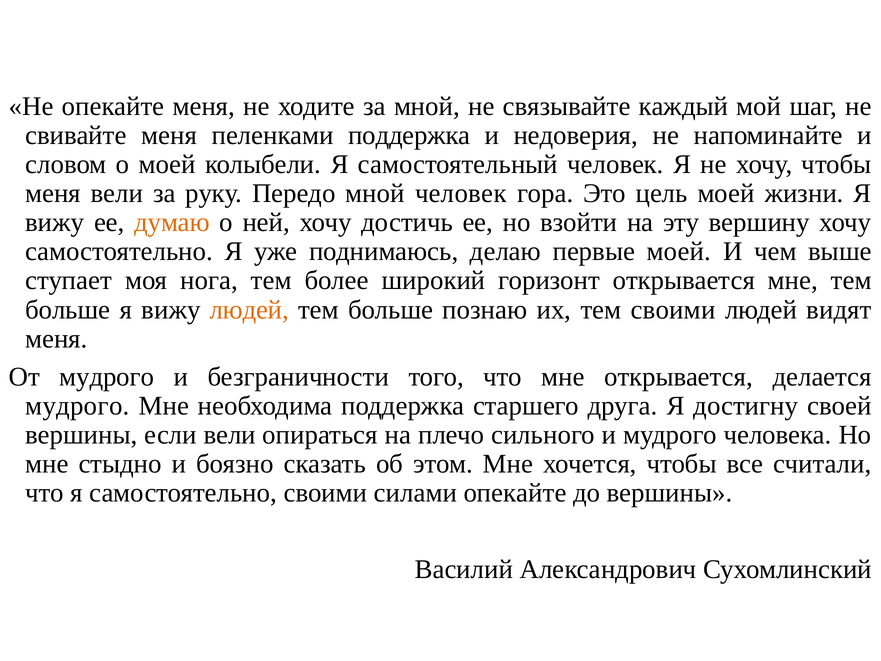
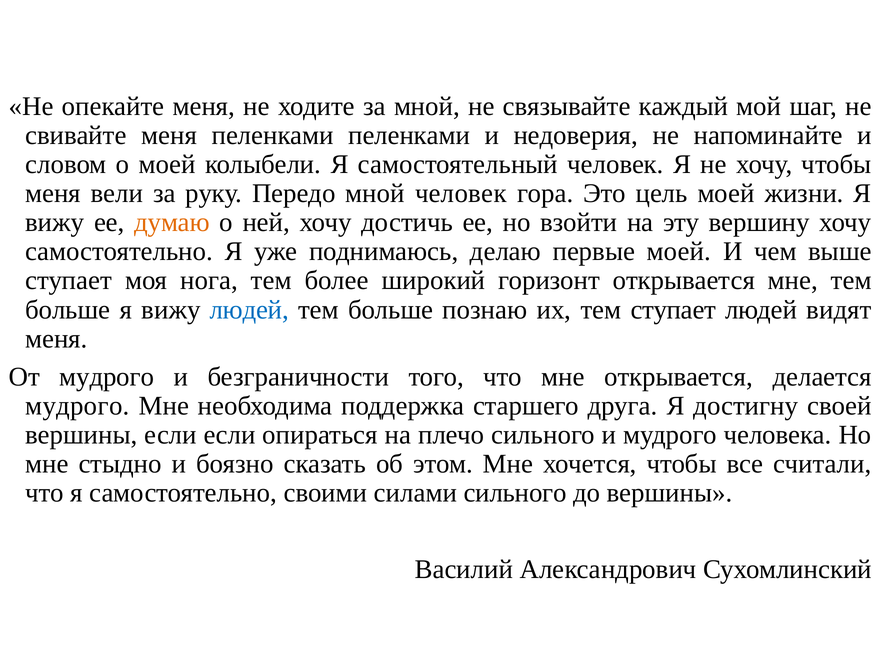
пеленками поддержка: поддержка -> пеленками
людей at (249, 310) colour: orange -> blue
тем своими: своими -> ступает
если вели: вели -> если
силами опекайте: опекайте -> сильного
